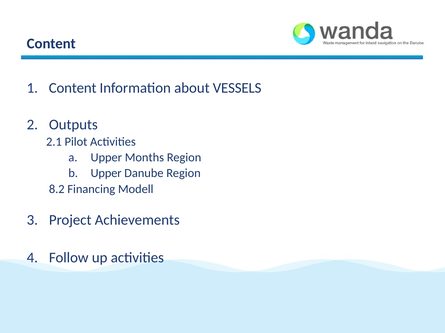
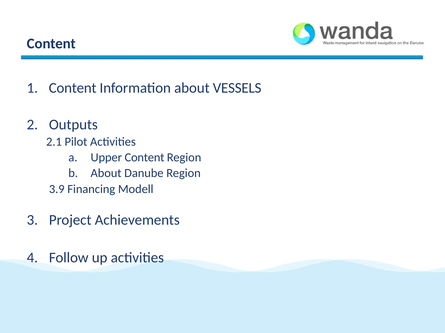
Upper Months: Months -> Content
Upper at (106, 174): Upper -> About
8.2: 8.2 -> 3.9
